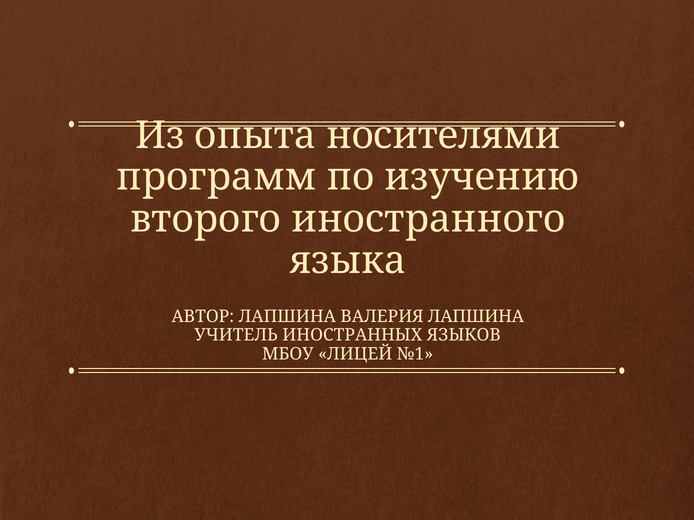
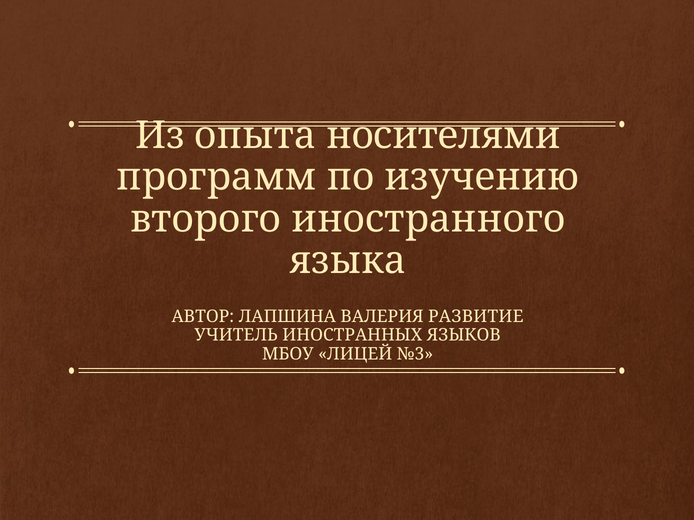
ВАЛЕРИЯ ЛАПШИНА: ЛАПШИНА -> РАЗВИТИЕ
№1: №1 -> №3
